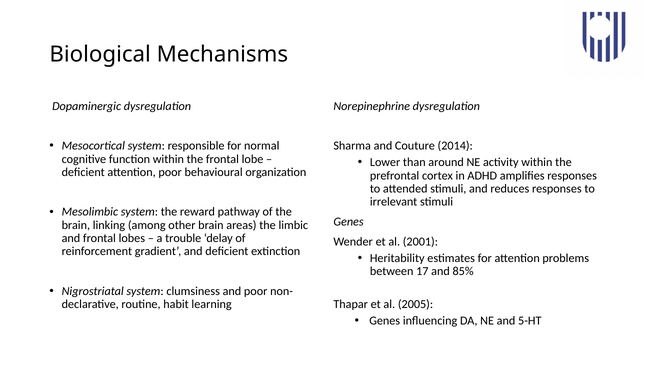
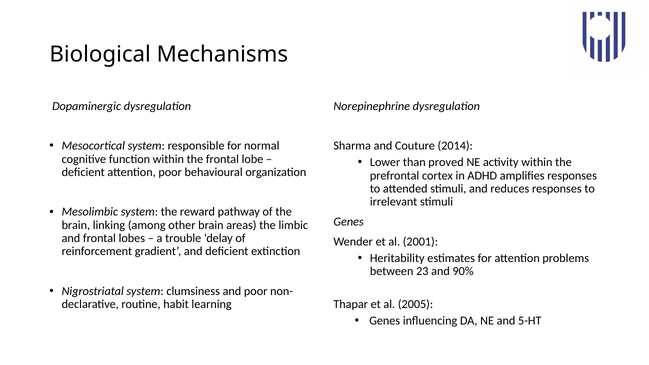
around: around -> proved
17: 17 -> 23
85%: 85% -> 90%
